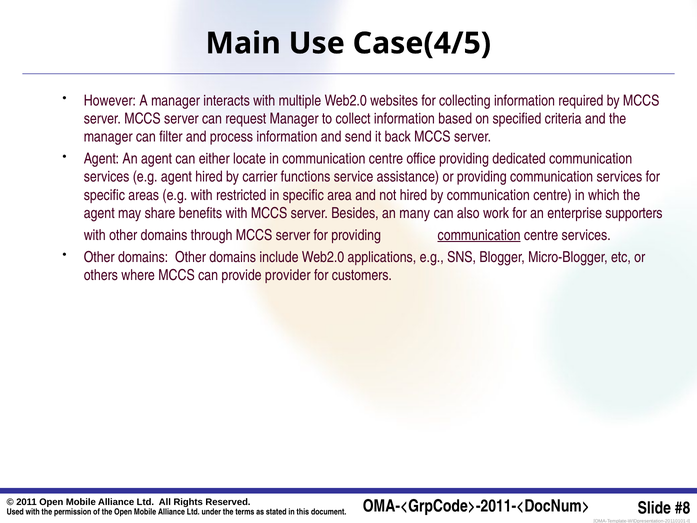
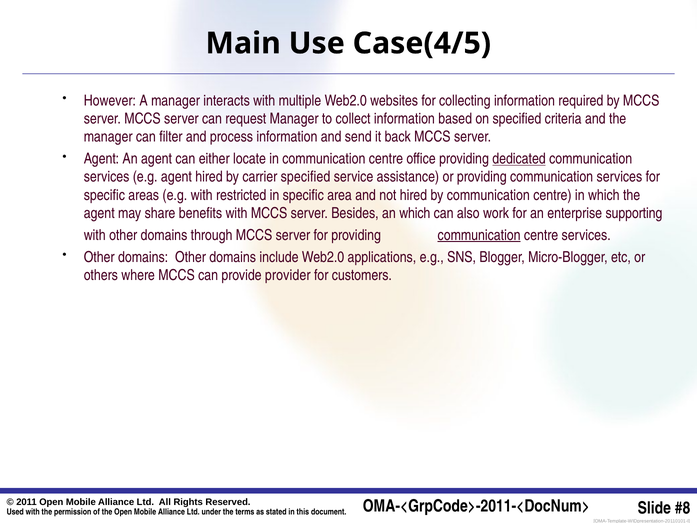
dedicated underline: none -> present
carrier functions: functions -> specified
an many: many -> which
supporters: supporters -> supporting
